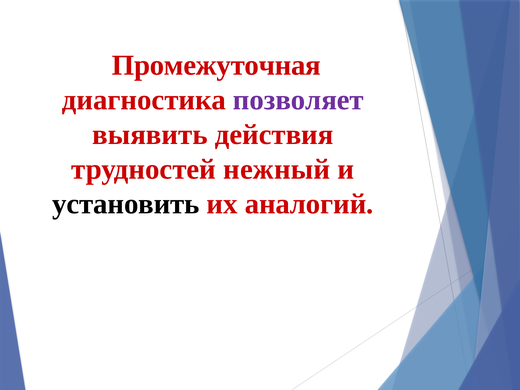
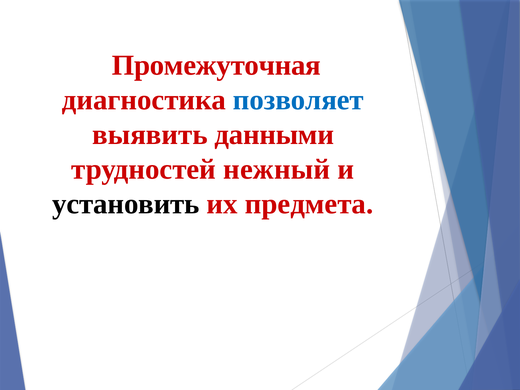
позволяет colour: purple -> blue
действия: действия -> данными
аналогий: аналогий -> предмета
